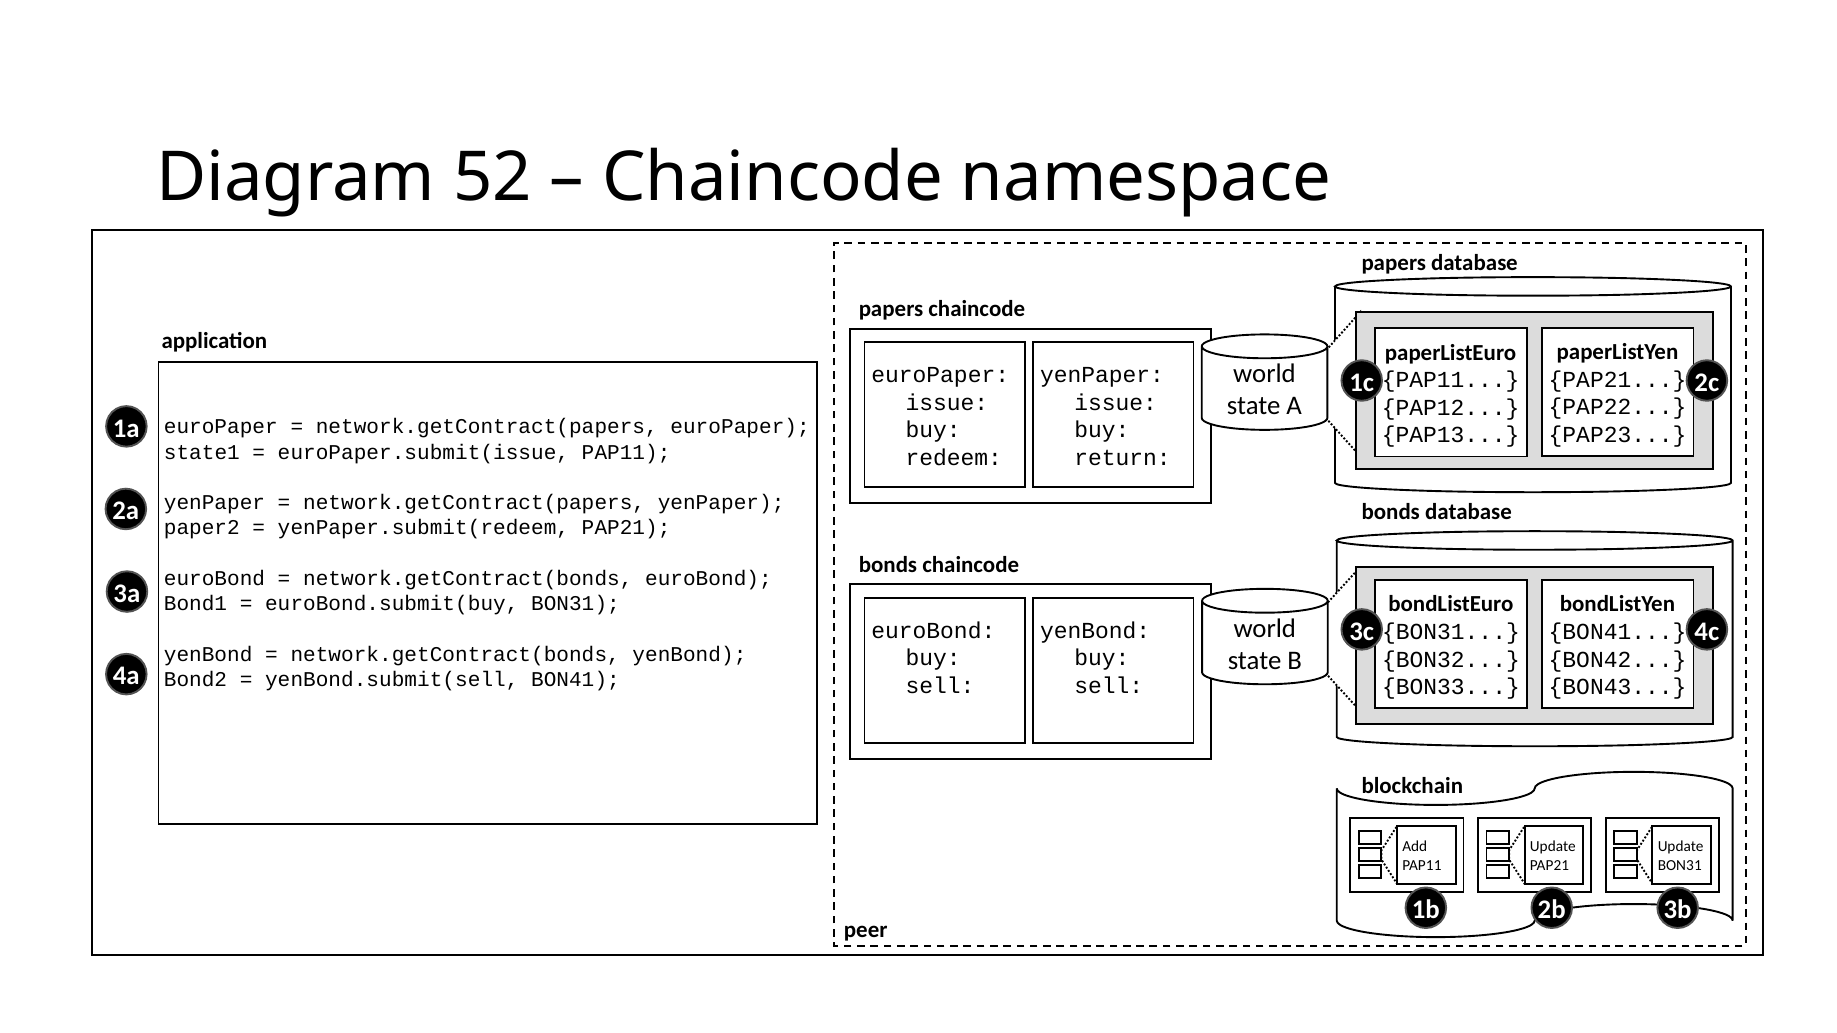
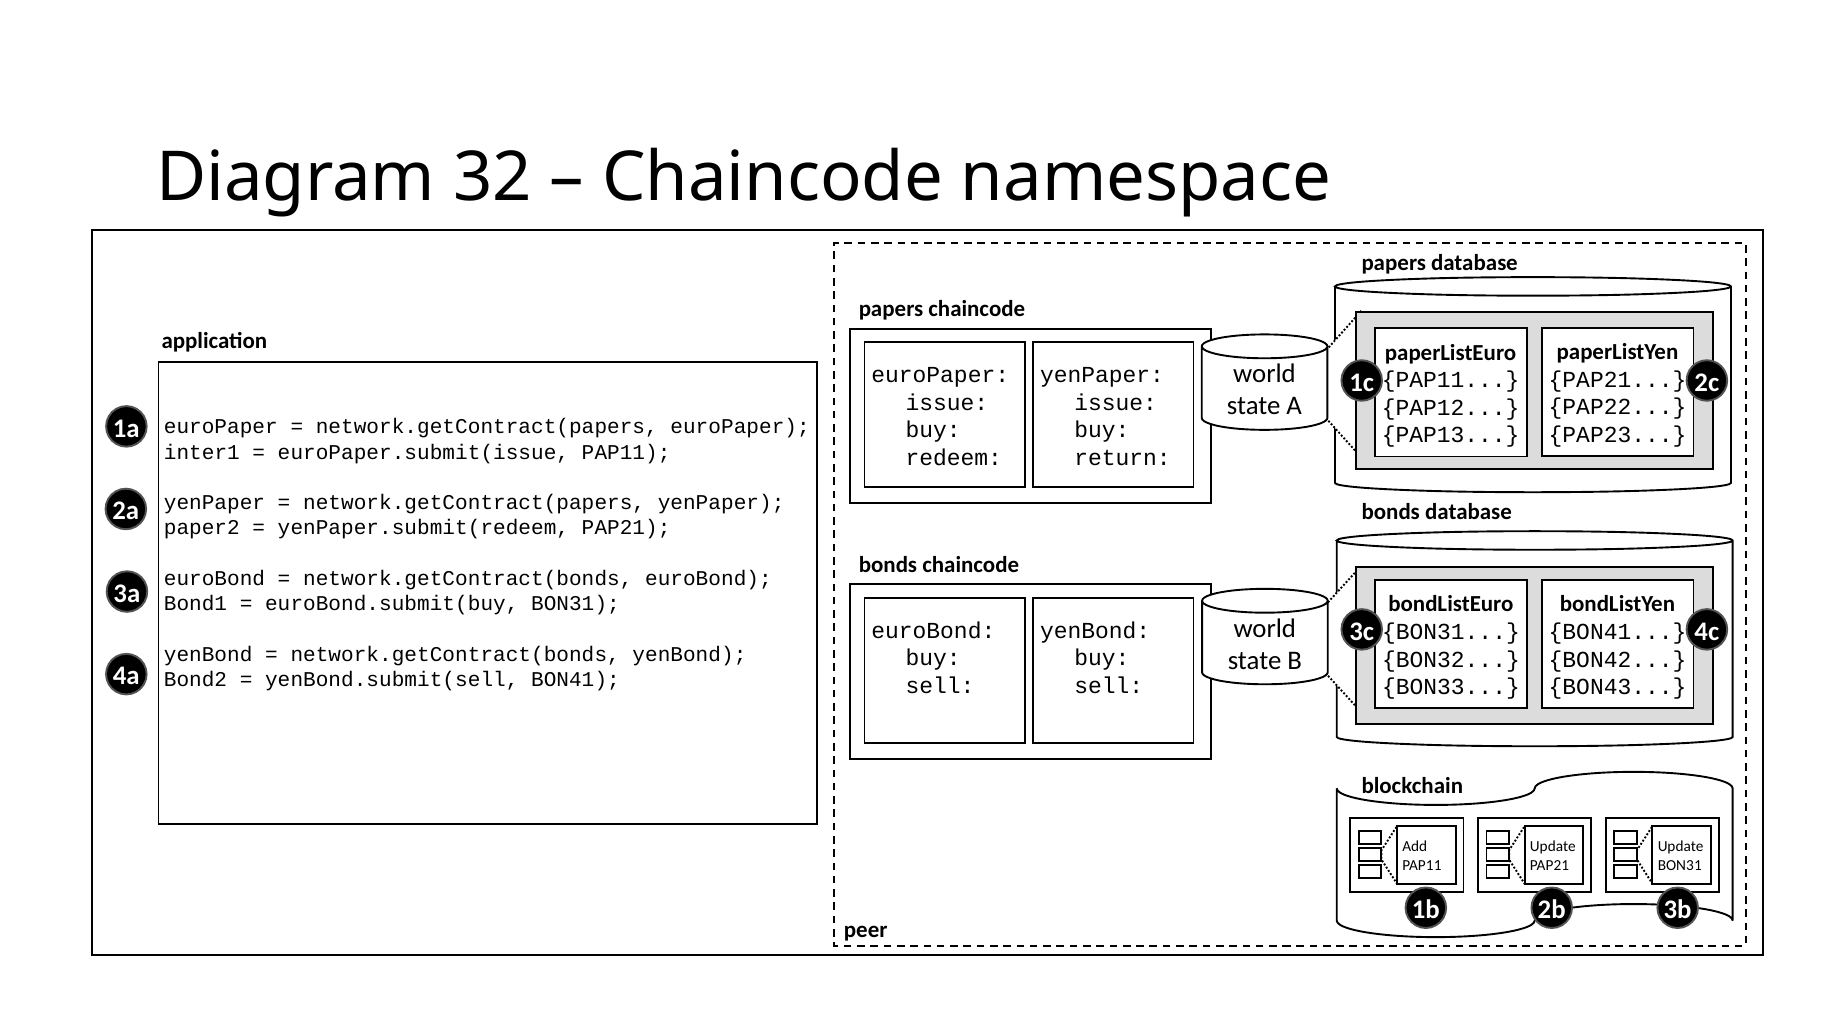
52: 52 -> 32
state1: state1 -> inter1
